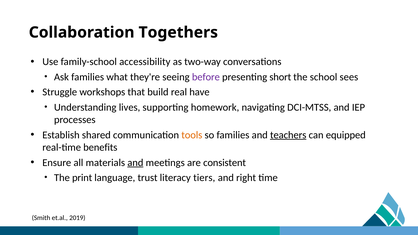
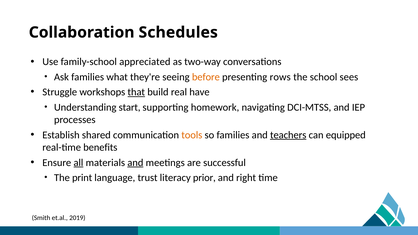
Togethers: Togethers -> Schedules
accessibility: accessibility -> appreciated
before colour: purple -> orange
short: short -> rows
that underline: none -> present
lives: lives -> start
all underline: none -> present
consistent: consistent -> successful
tiers: tiers -> prior
